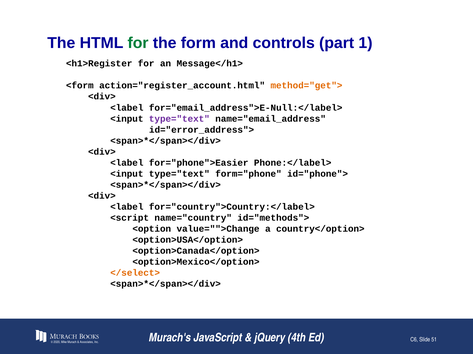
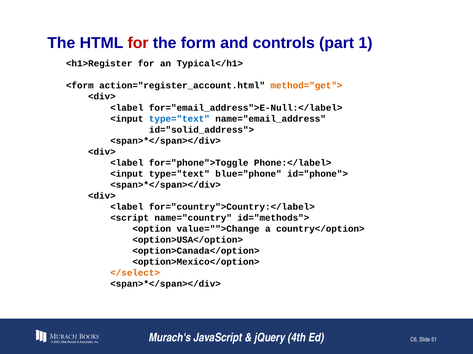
for at (138, 43) colour: green -> red
Message</h1>: Message</h1> -> Typical</h1>
type="text at (179, 119) colour: purple -> blue
id="error_address">: id="error_address"> -> id="solid_address">
for="phone">Easier: for="phone">Easier -> for="phone">Toggle
form="phone: form="phone -> blue="phone
